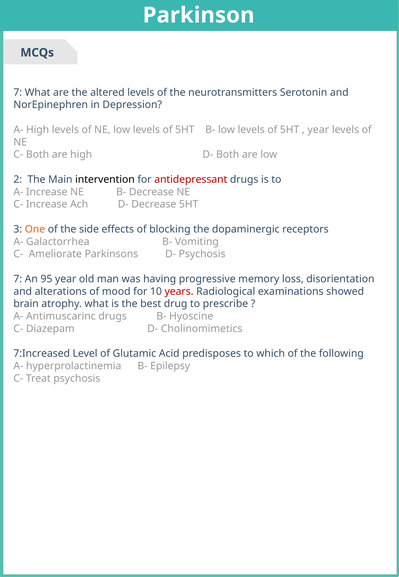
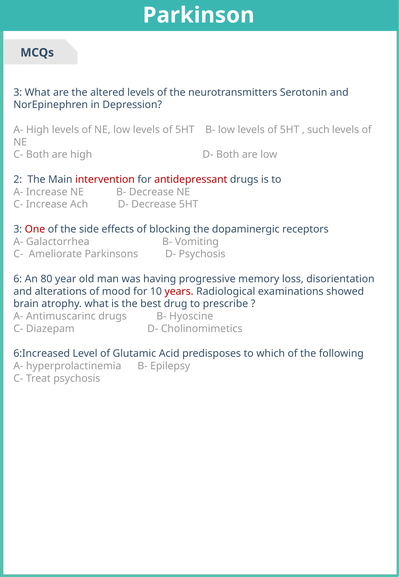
7 at (18, 92): 7 -> 3
year at (318, 130): year -> such
intervention colour: black -> red
One colour: orange -> red
7 at (18, 279): 7 -> 6
95: 95 -> 80
7:Increased: 7:Increased -> 6:Increased
